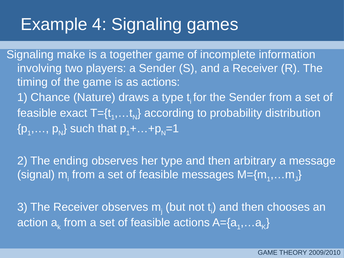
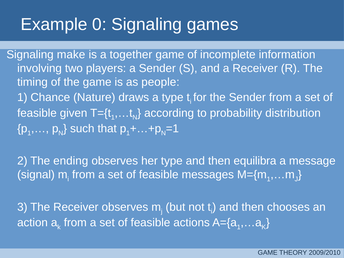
4: 4 -> 0
as actions: actions -> people
exact: exact -> given
arbitrary: arbitrary -> equilibra
